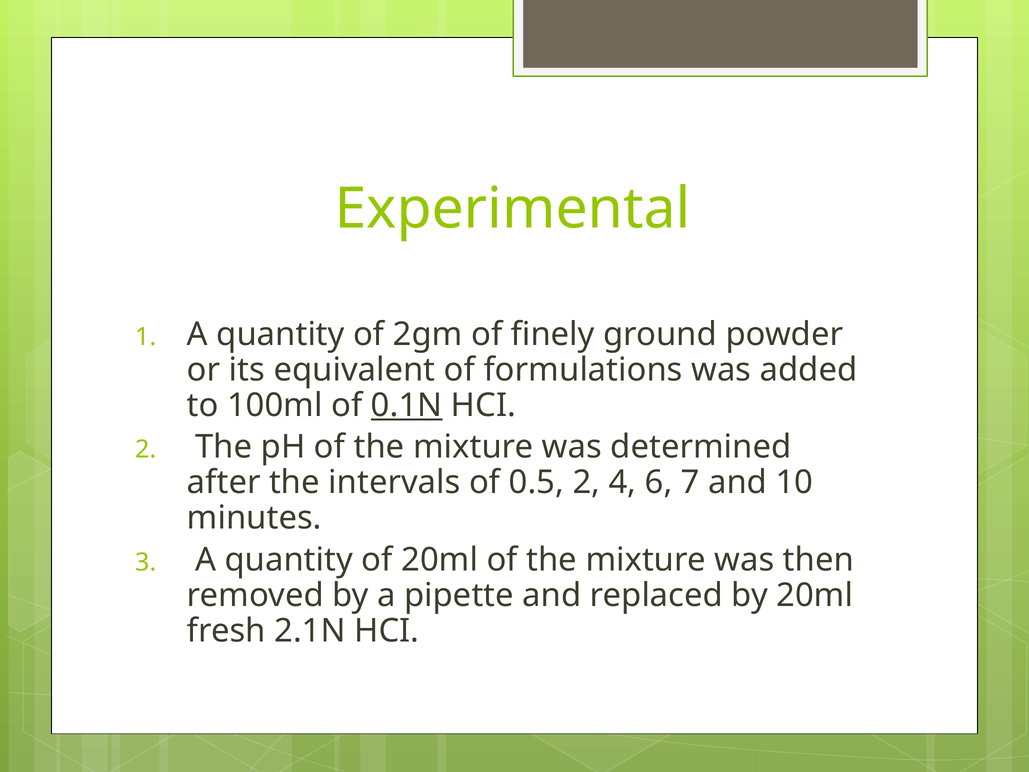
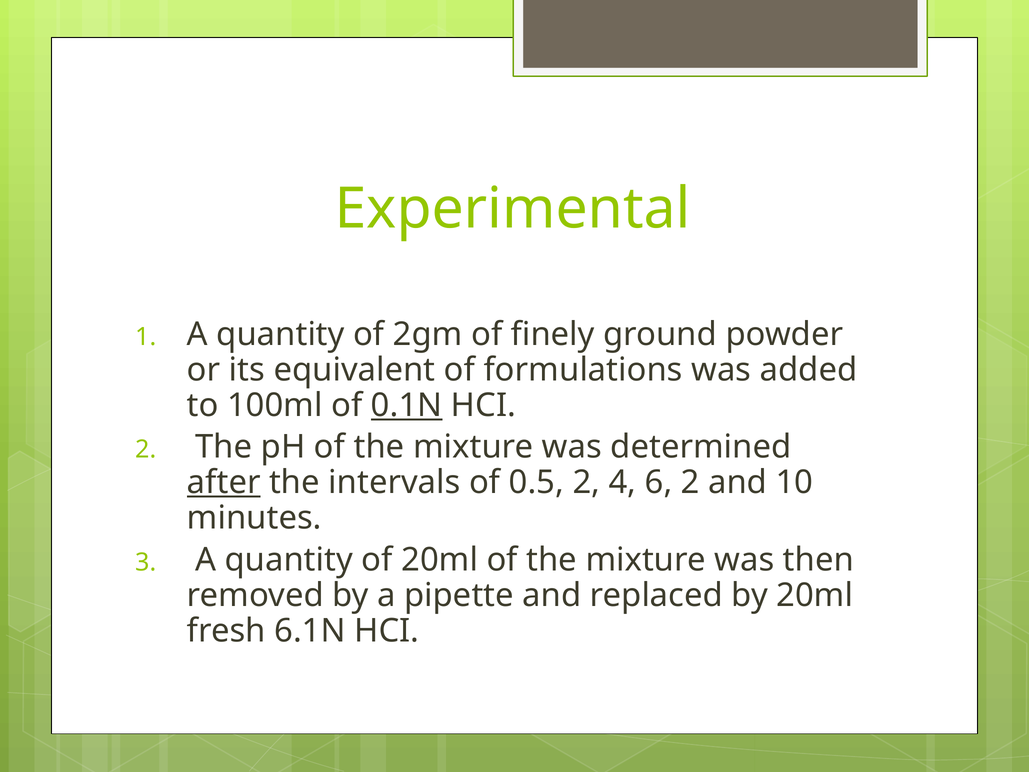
after underline: none -> present
6 7: 7 -> 2
2.1N: 2.1N -> 6.1N
